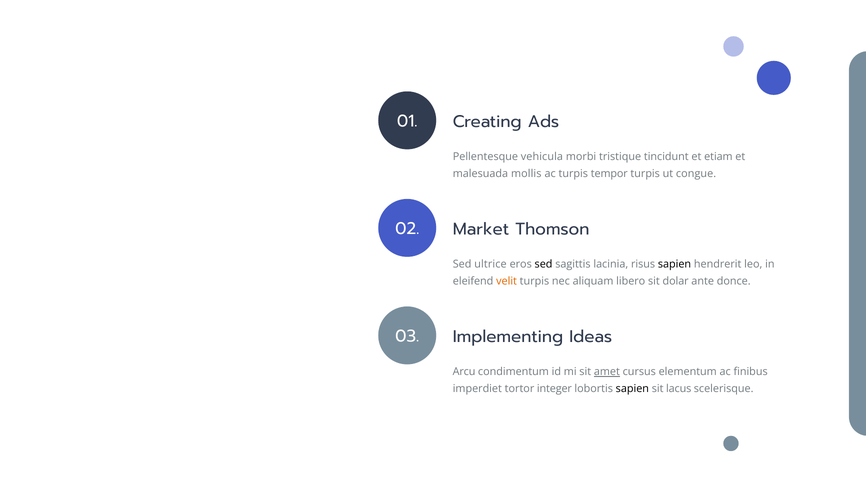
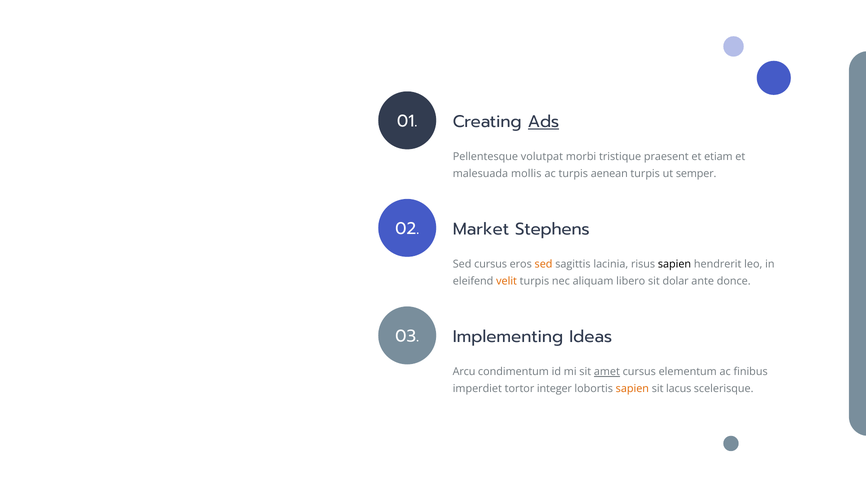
Ads underline: none -> present
vehicula: vehicula -> volutpat
tincidunt: tincidunt -> praesent
tempor: tempor -> aenean
congue: congue -> semper
Thomson: Thomson -> Stephens
Sed ultrice: ultrice -> cursus
sed at (544, 264) colour: black -> orange
sapien at (632, 389) colour: black -> orange
